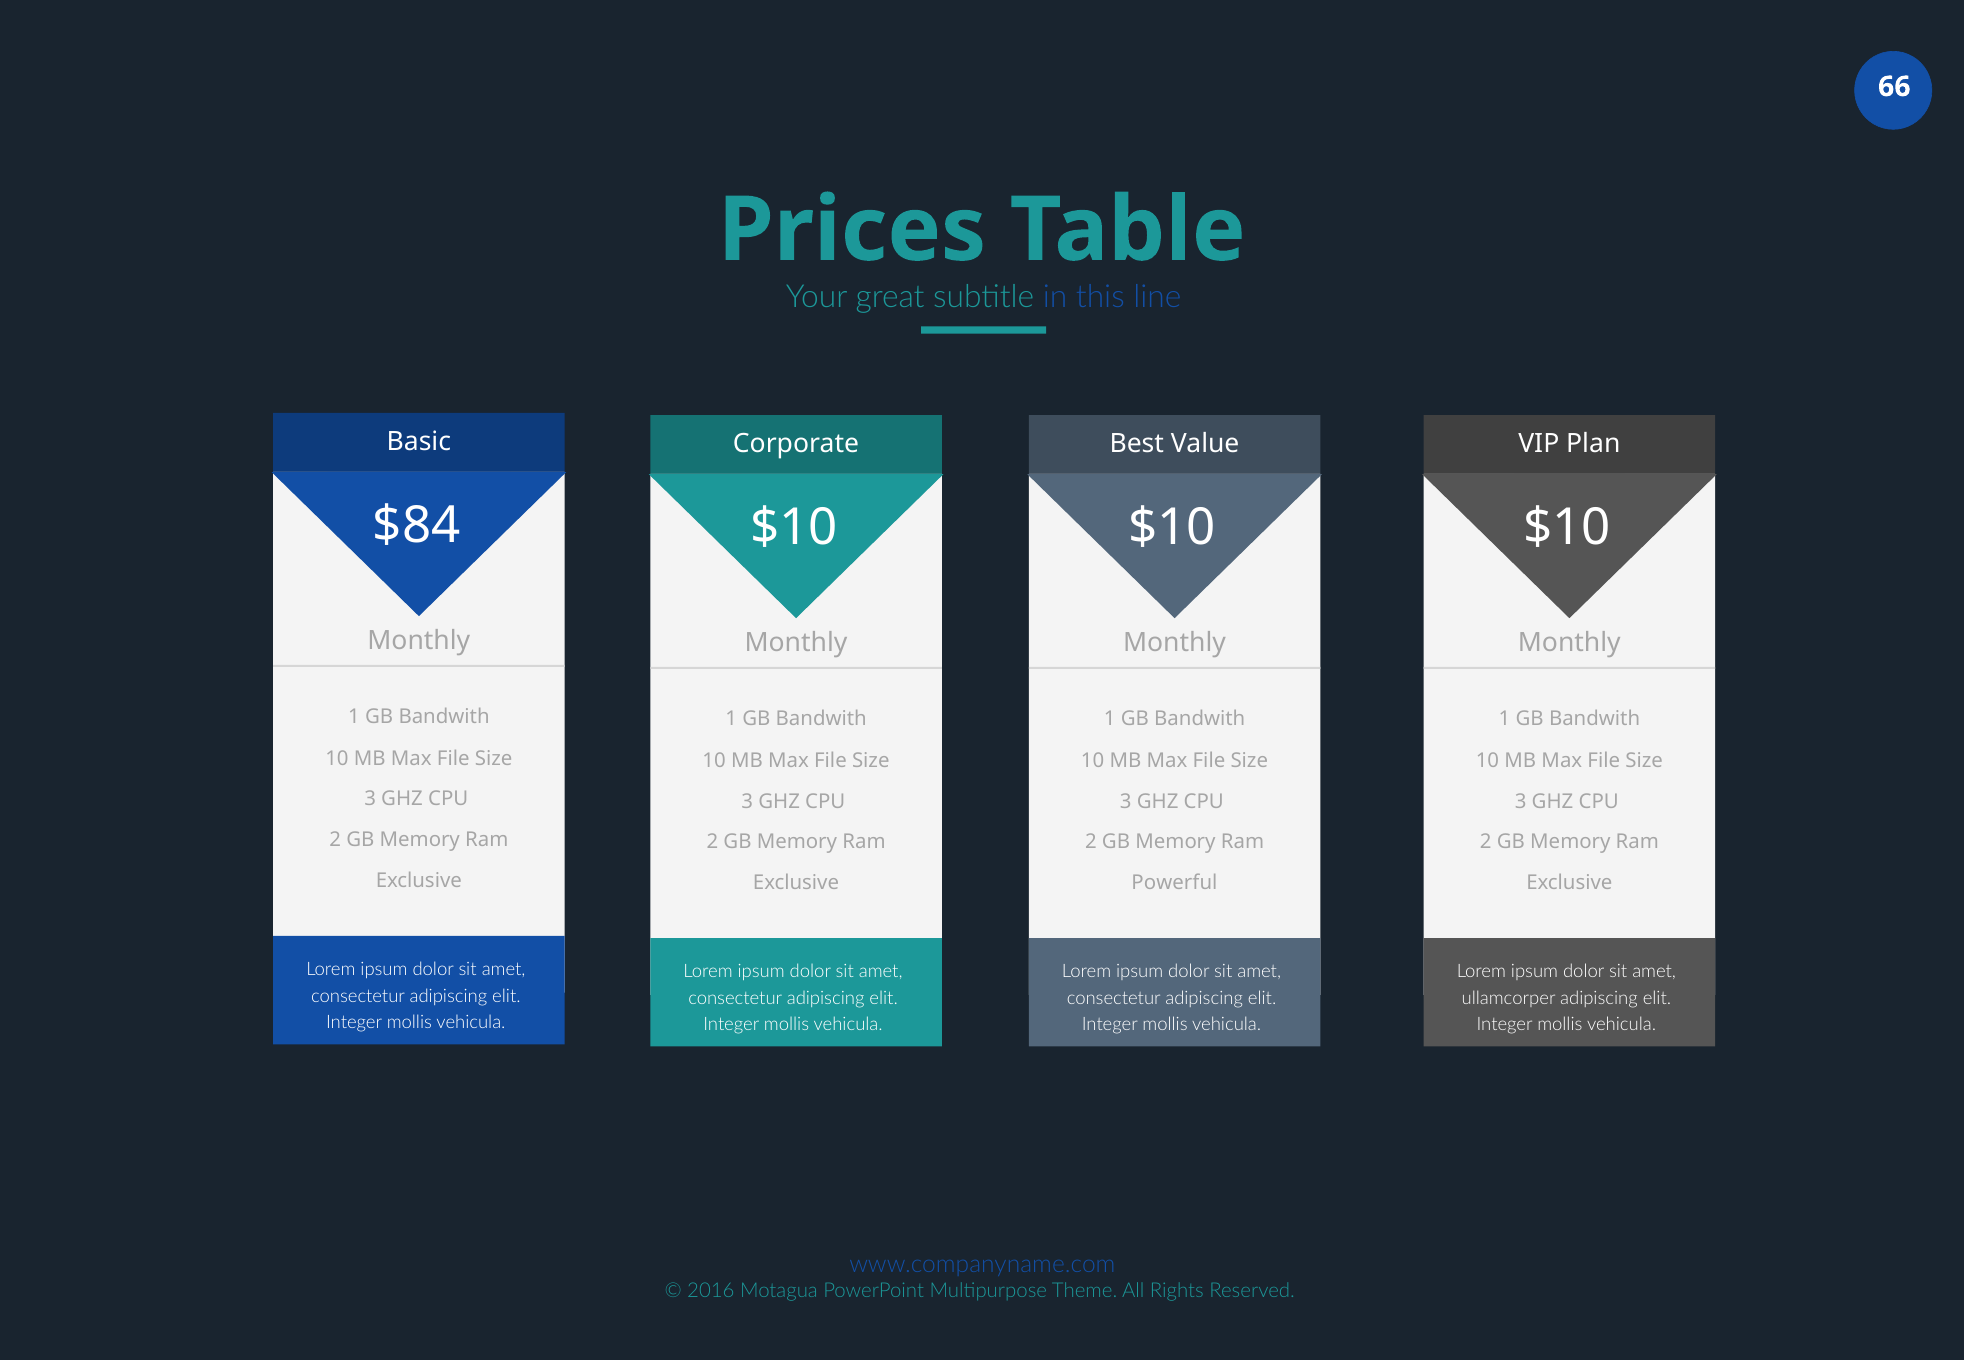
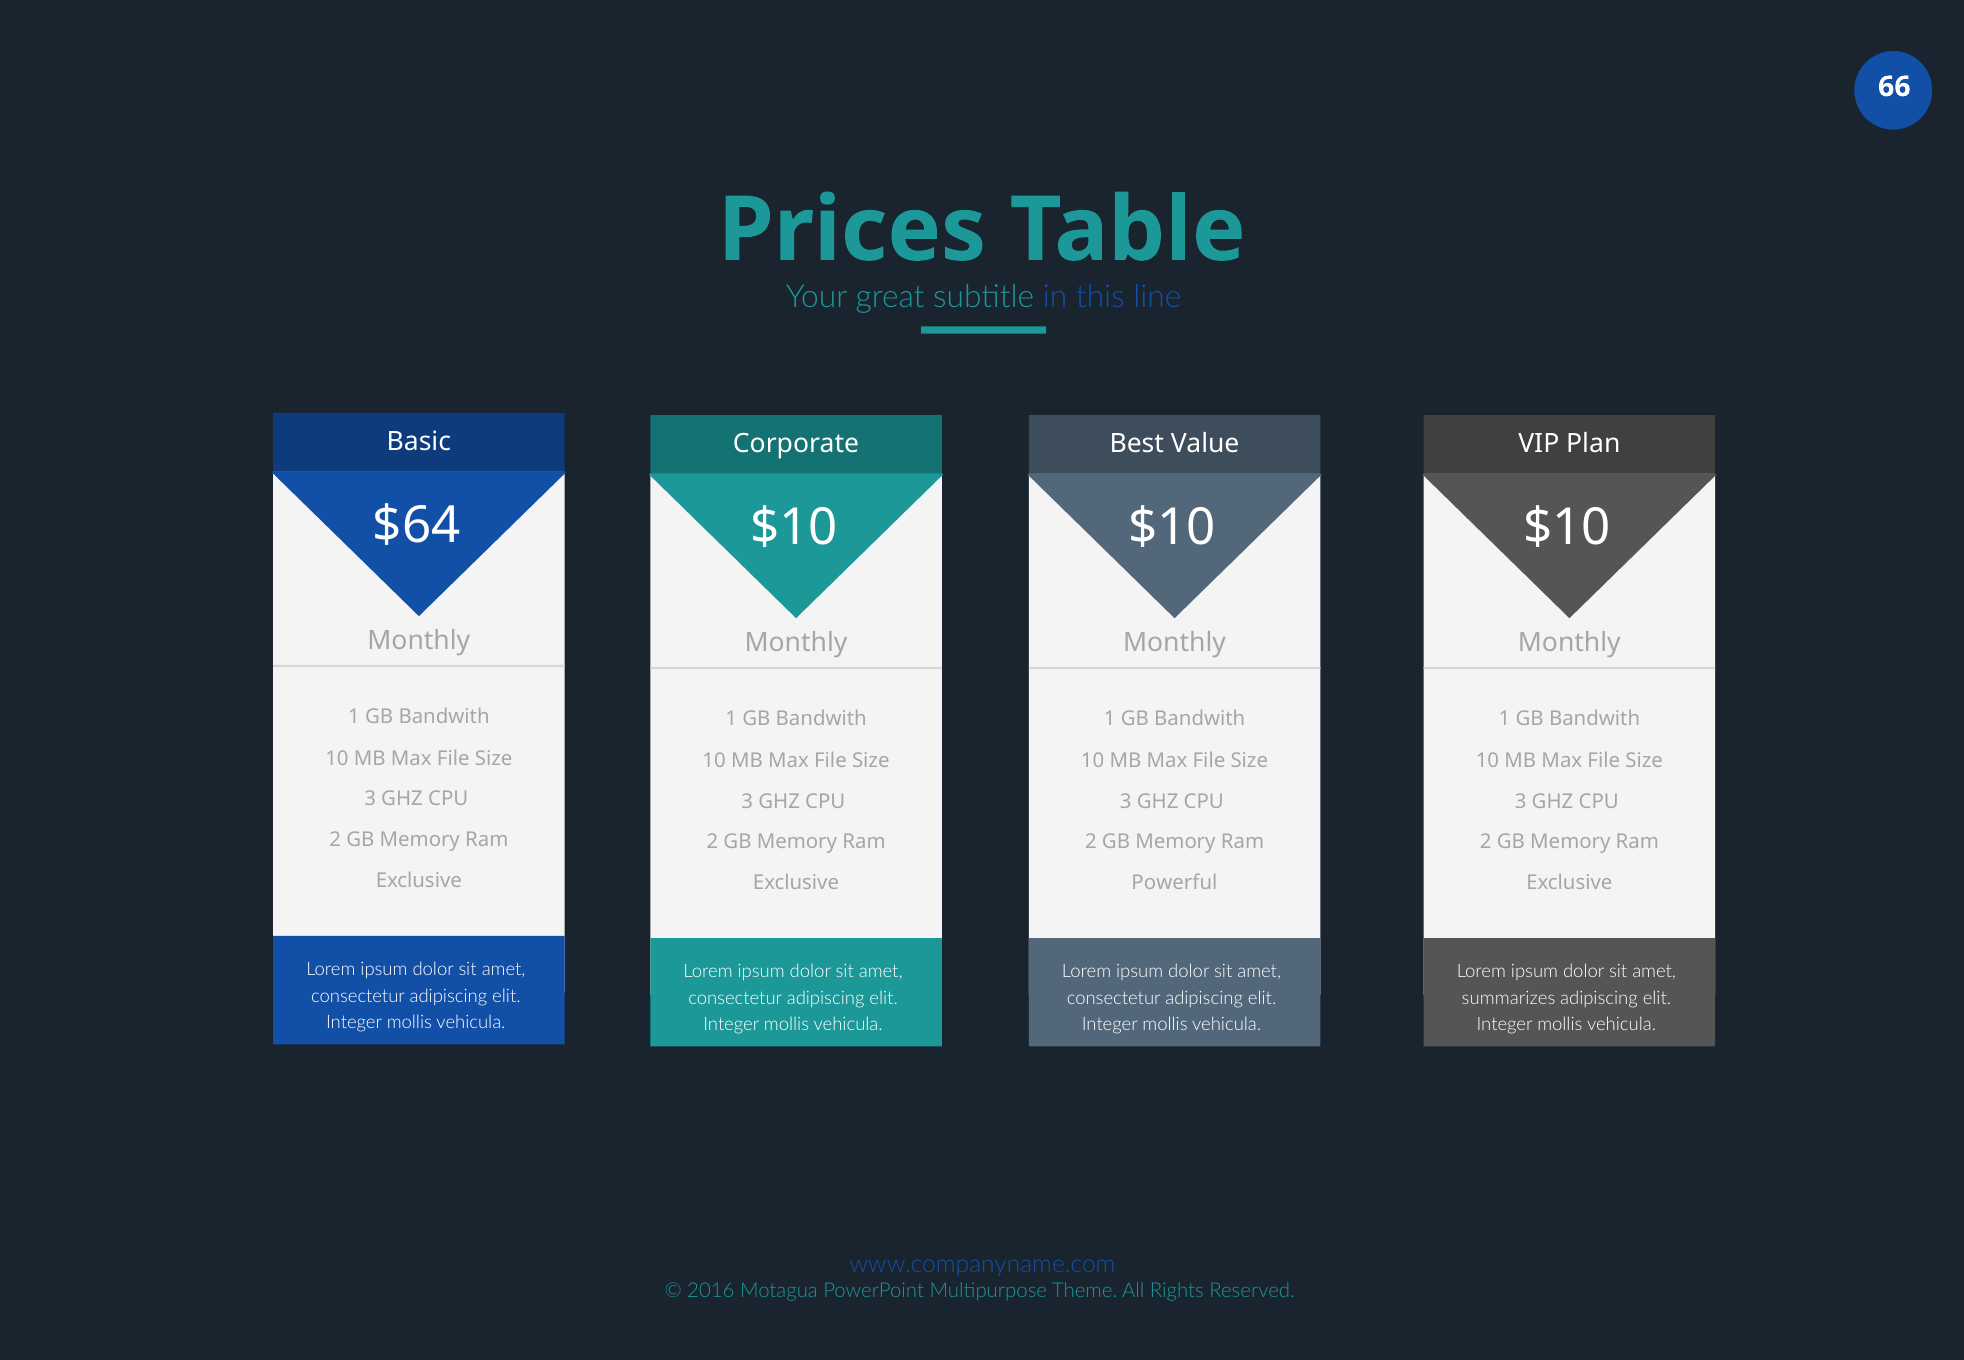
$84: $84 -> $64
ullamcorper: ullamcorper -> summarizes
